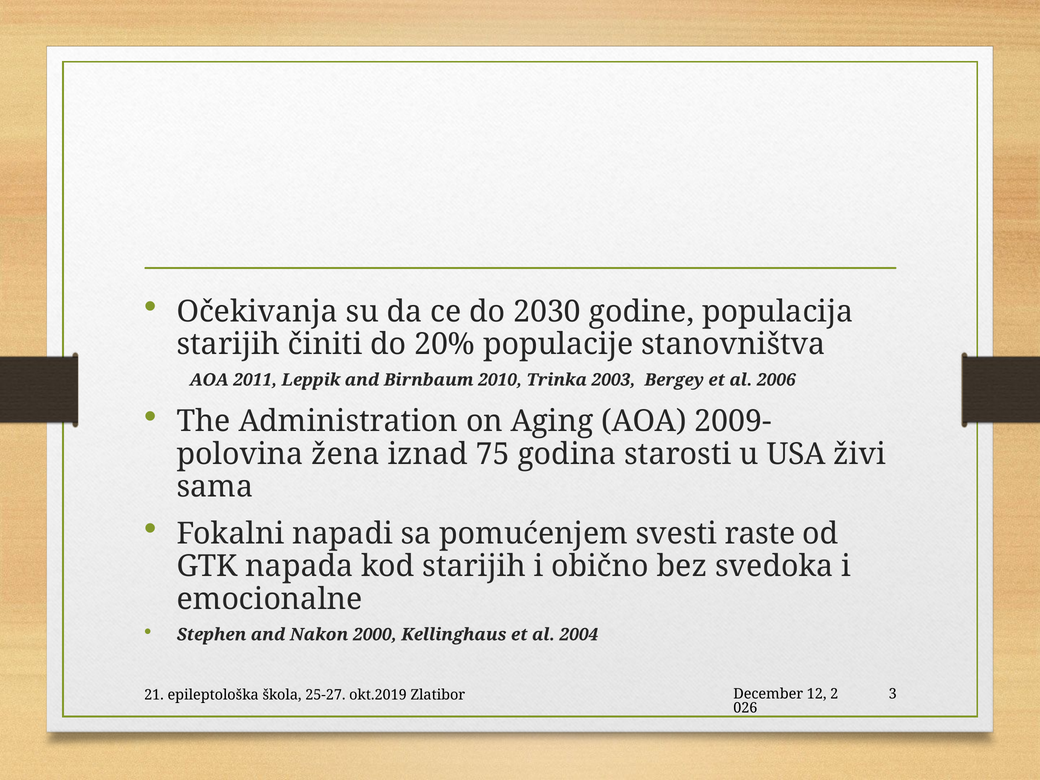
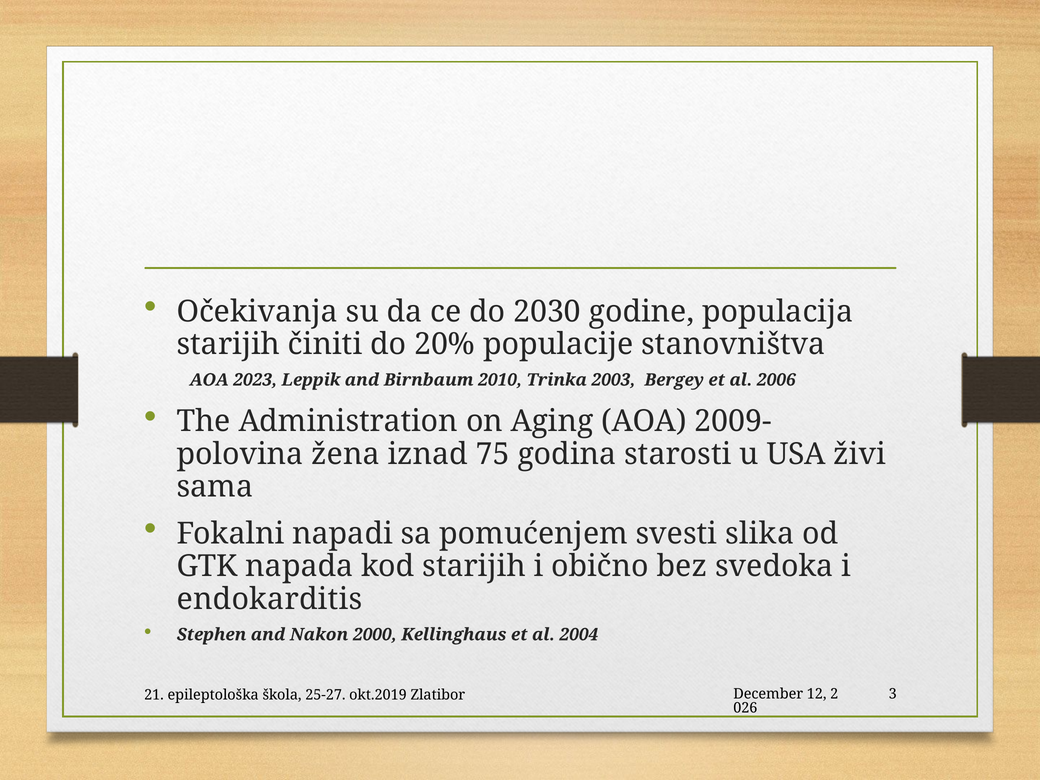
2011: 2011 -> 2023
raste: raste -> slika
emocionalne: emocionalne -> endokarditis
